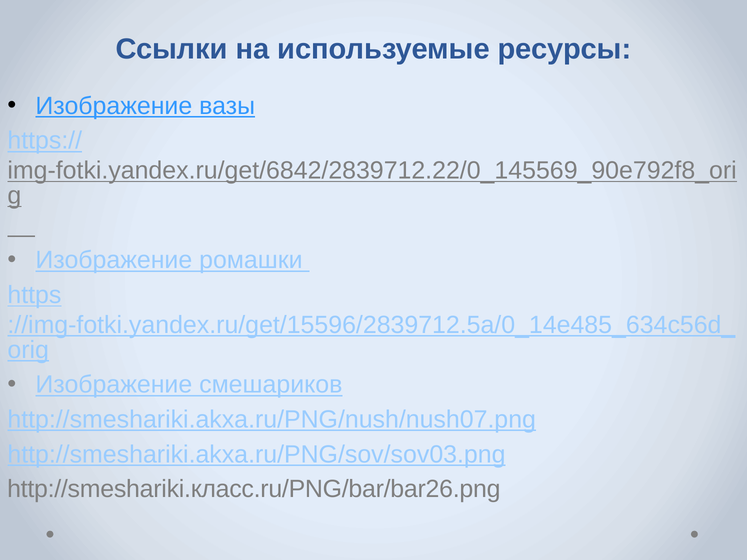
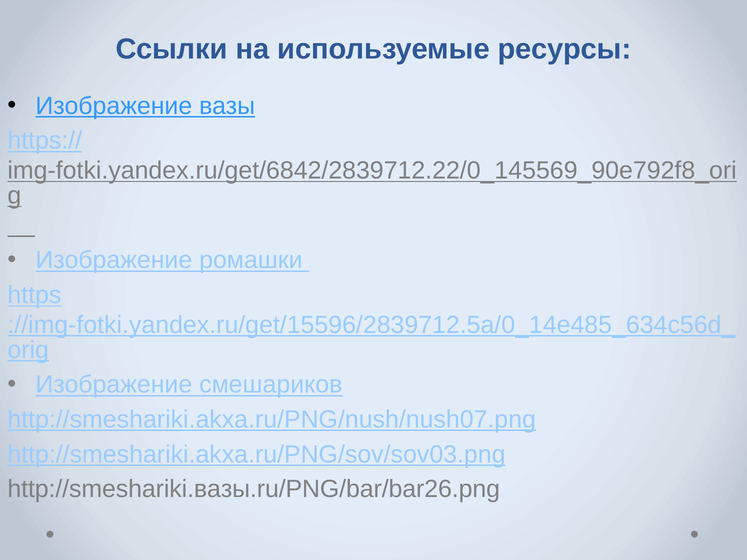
http://smeshariki.класс.ru/PNG/bar/bar26.png: http://smeshariki.класс.ru/PNG/bar/bar26.png -> http://smeshariki.вазы.ru/PNG/bar/bar26.png
